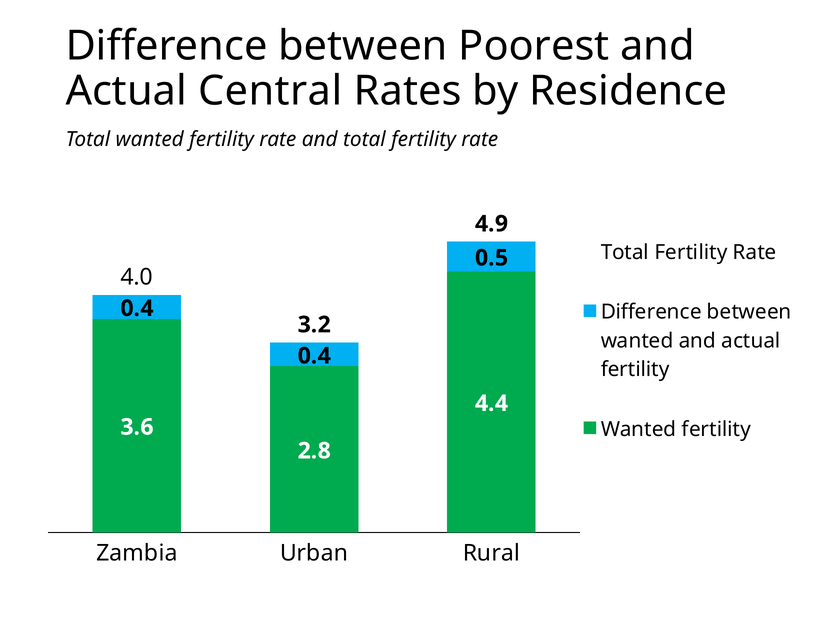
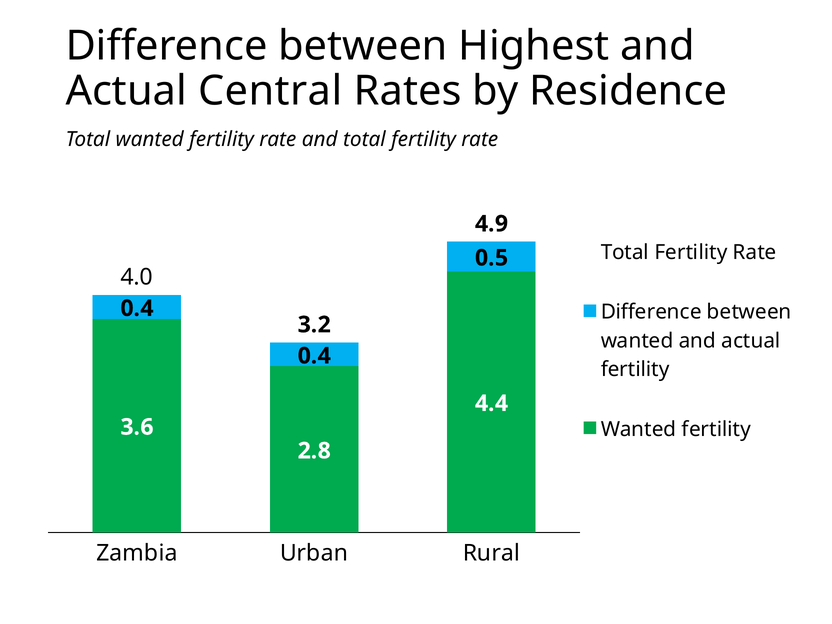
Poorest: Poorest -> Highest
